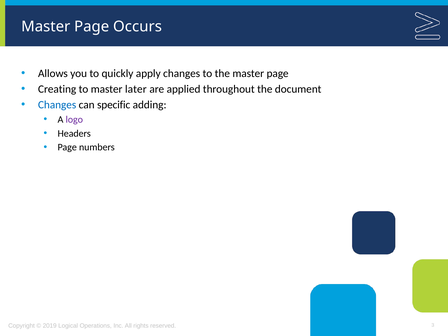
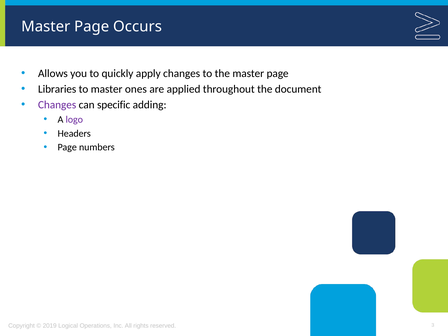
Creating: Creating -> Libraries
later: later -> ones
Changes at (57, 105) colour: blue -> purple
